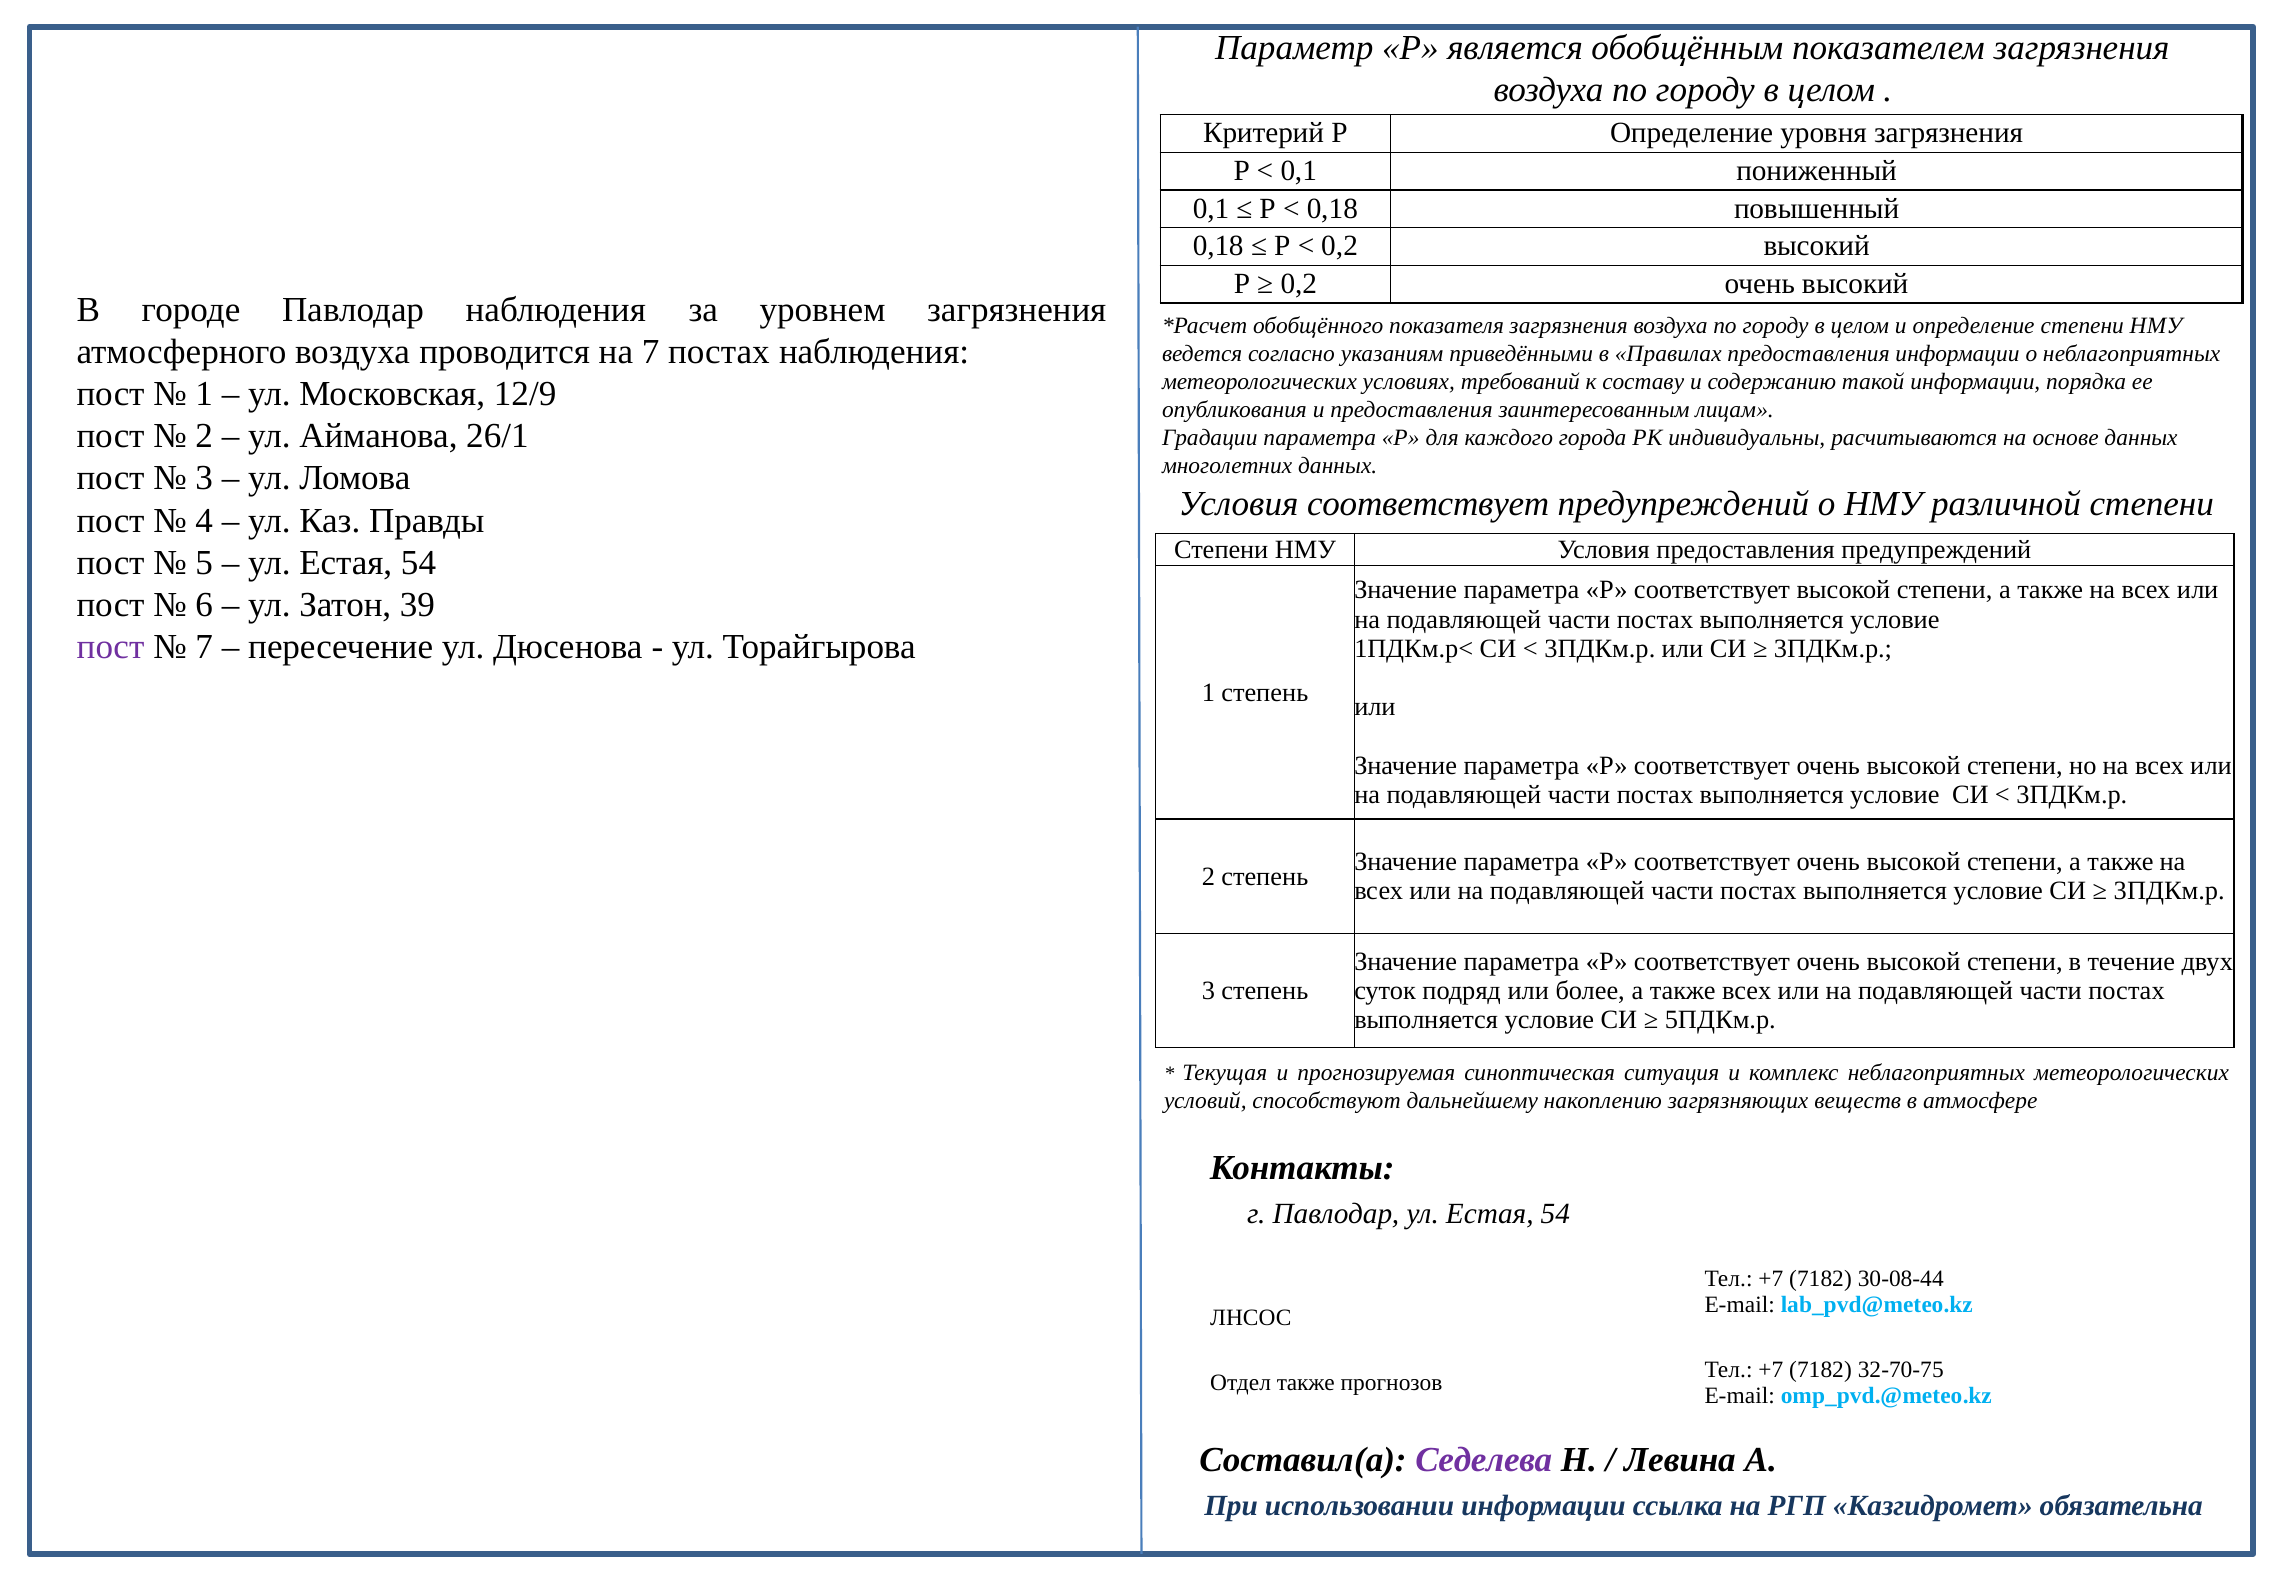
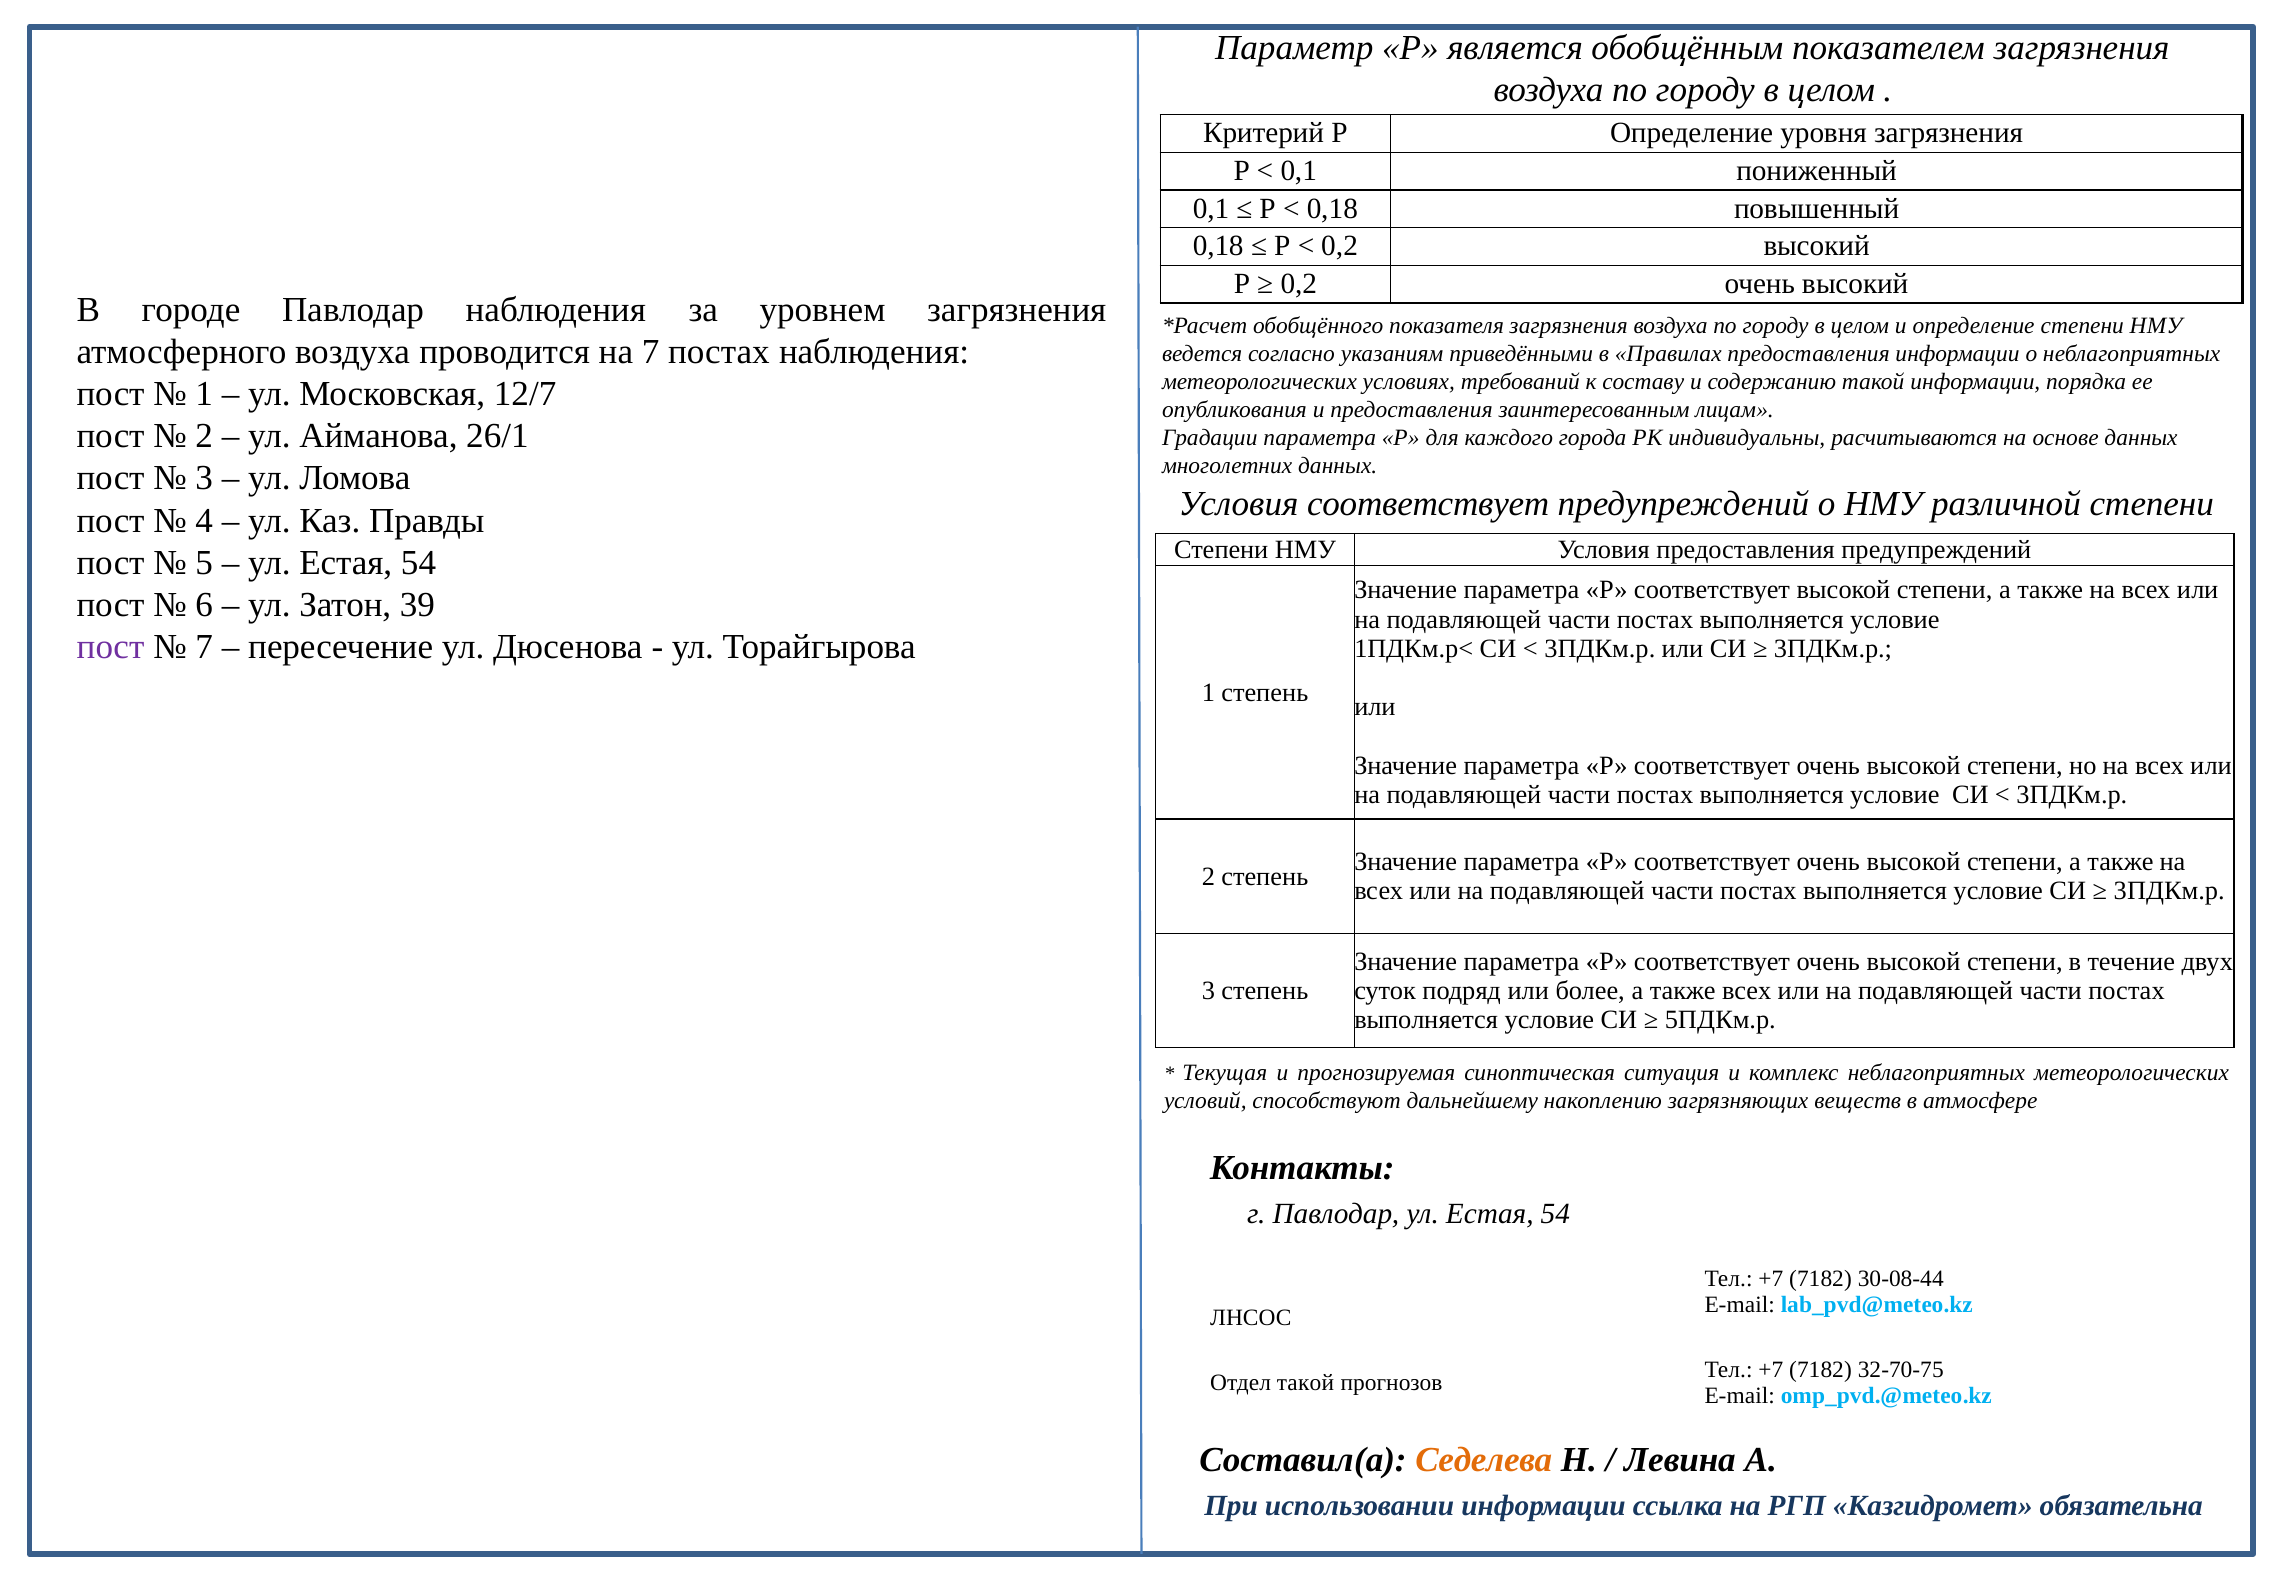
12/9: 12/9 -> 12/7
Отдел также: также -> такой
Седелева colour: purple -> orange
